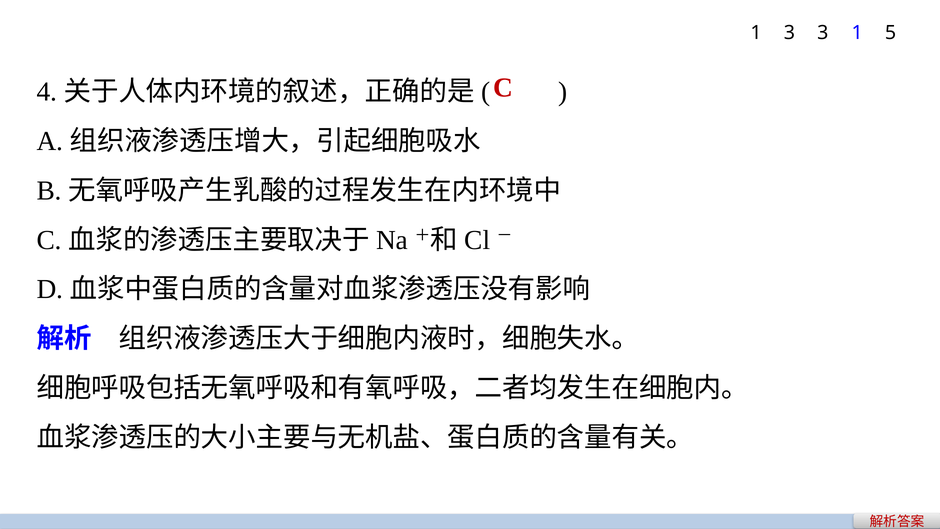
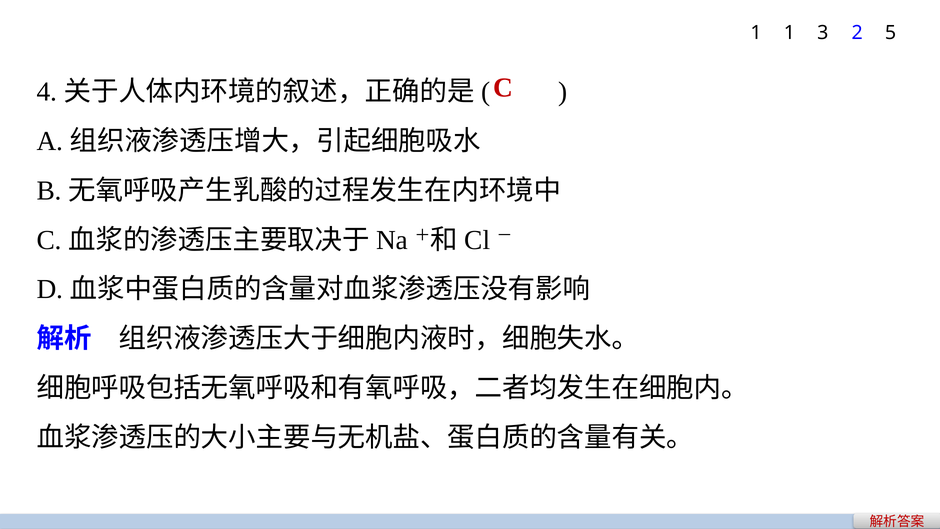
1 3: 3 -> 1
3 1: 1 -> 2
